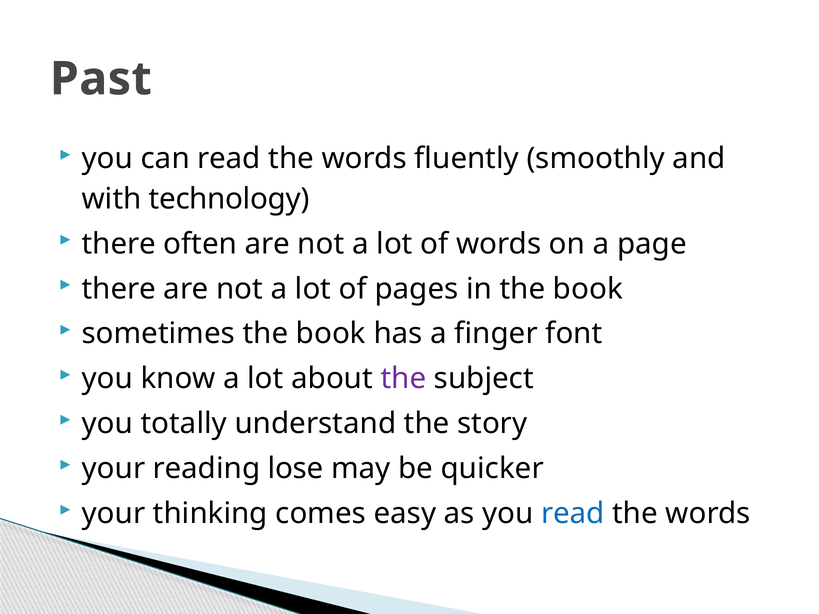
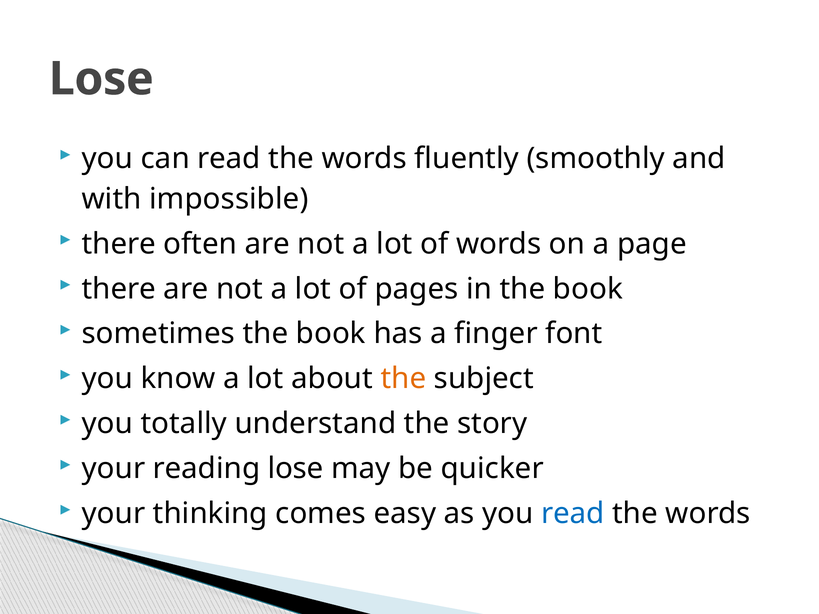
Past at (101, 79): Past -> Lose
technology: technology -> impossible
the at (403, 379) colour: purple -> orange
